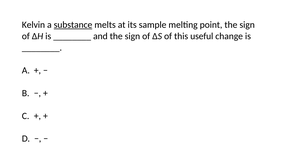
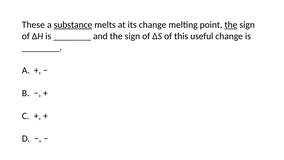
Kelvin: Kelvin -> These
its sample: sample -> change
the at (231, 25) underline: none -> present
